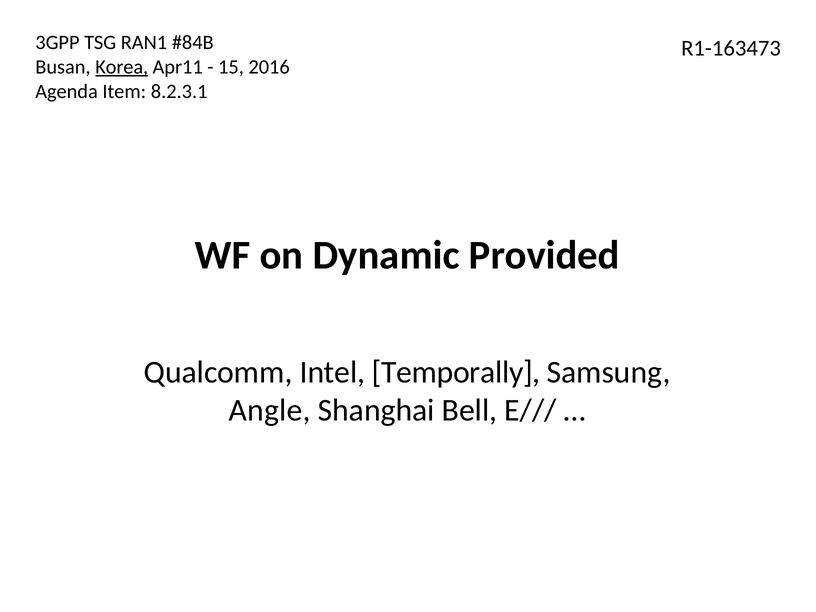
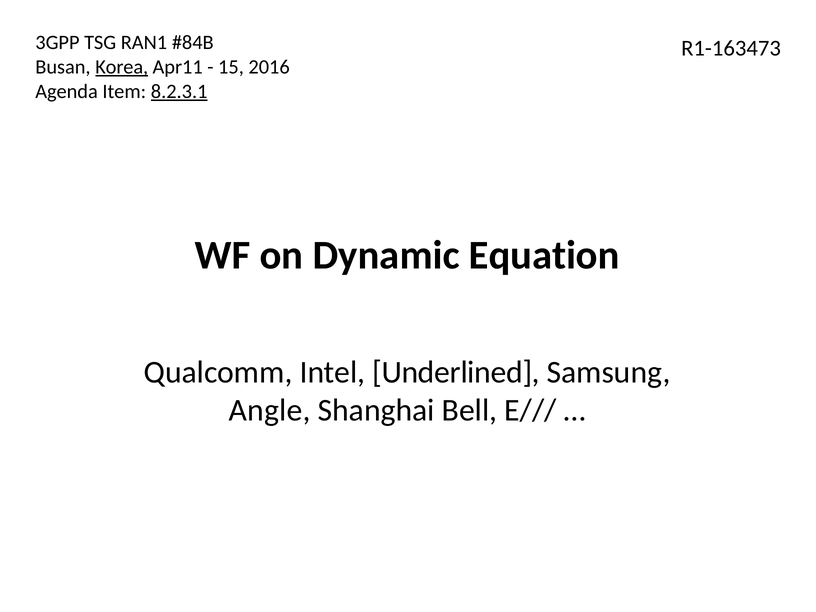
8.2.3.1 underline: none -> present
Provided: Provided -> Equation
Temporally: Temporally -> Underlined
